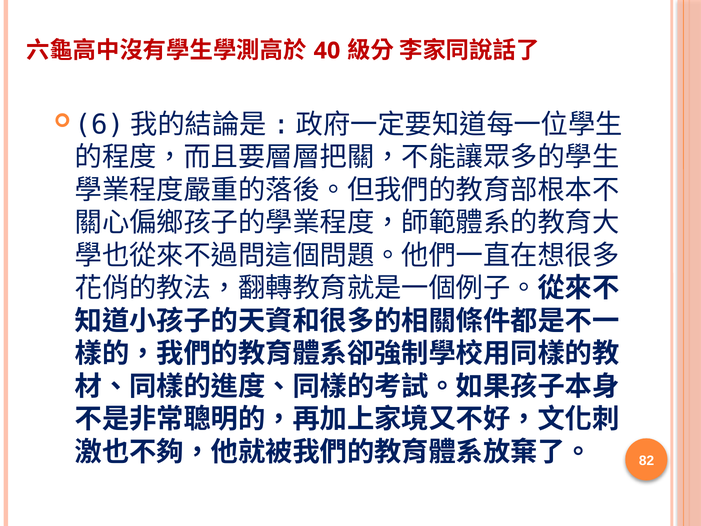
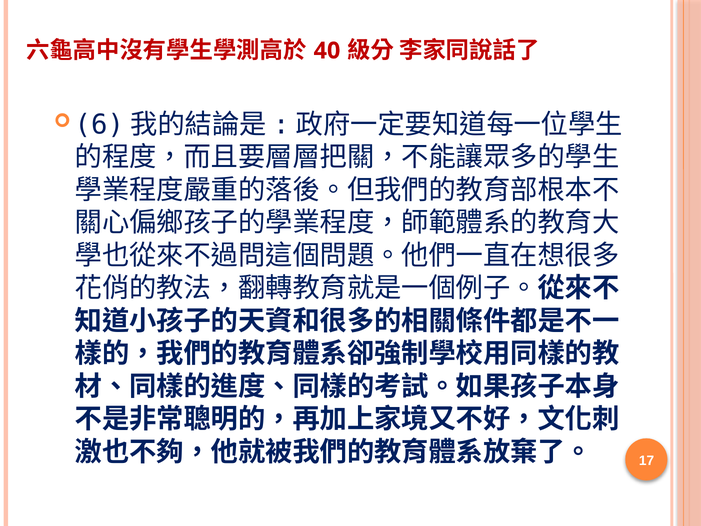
82: 82 -> 17
